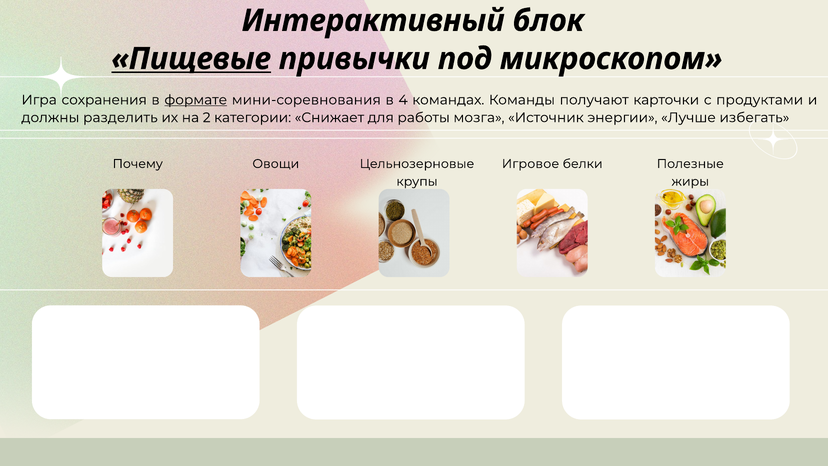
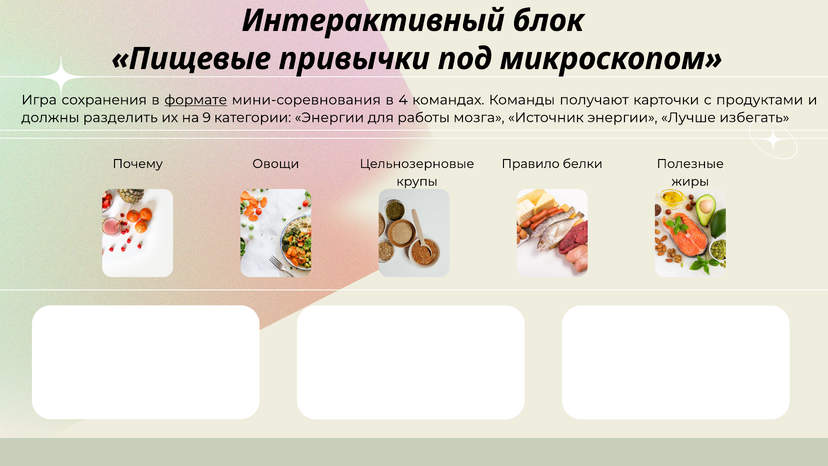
Пищевые underline: present -> none
2: 2 -> 9
категории Снижает: Снижает -> Энергии
Игровое: Игровое -> Правило
